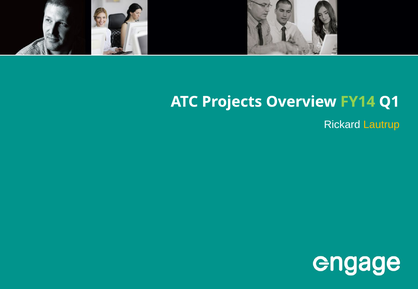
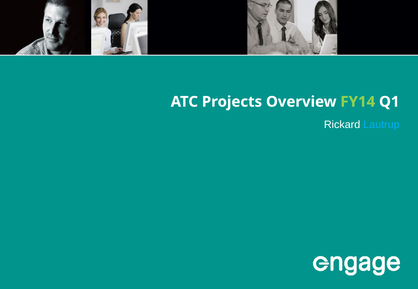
Lautrup colour: yellow -> light blue
